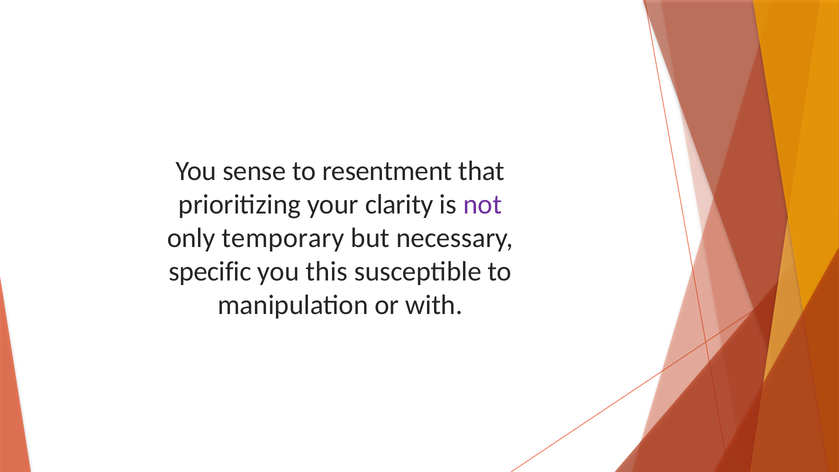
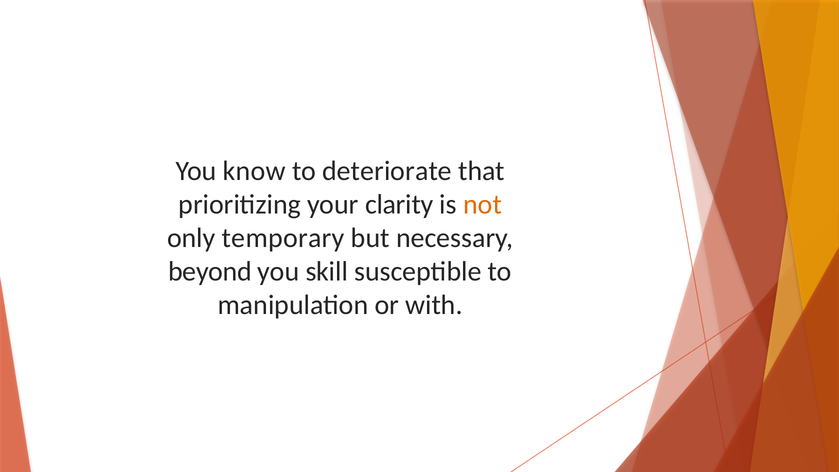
sense: sense -> know
resentment: resentment -> deteriorate
not colour: purple -> orange
specific: specific -> beyond
this: this -> skill
